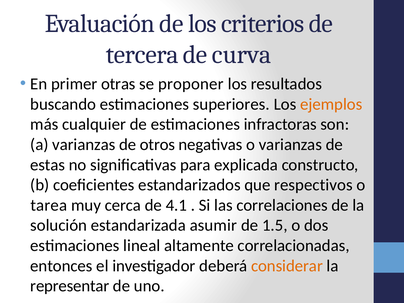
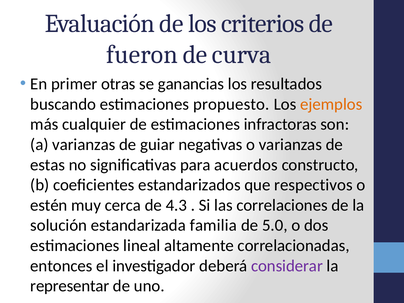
tercera: tercera -> fueron
proponer: proponer -> ganancias
superiores: superiores -> propuesto
otros: otros -> guiar
explicada: explicada -> acuerdos
tarea: tarea -> estén
4.1: 4.1 -> 4.3
asumir: asumir -> familia
1.5: 1.5 -> 5.0
considerar colour: orange -> purple
